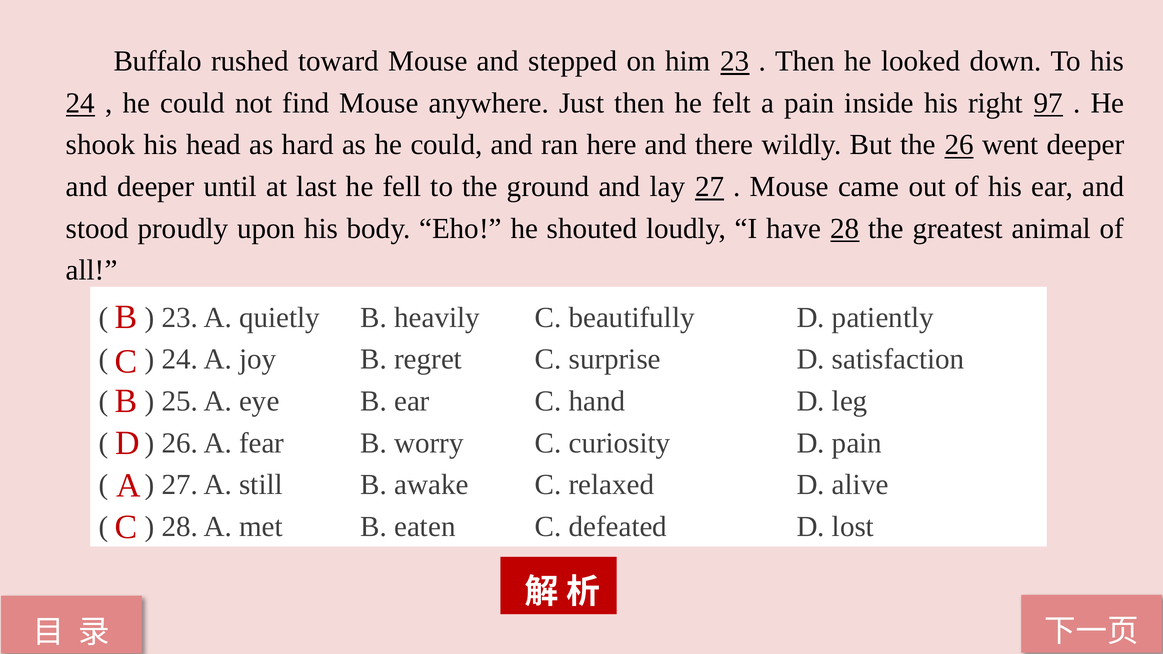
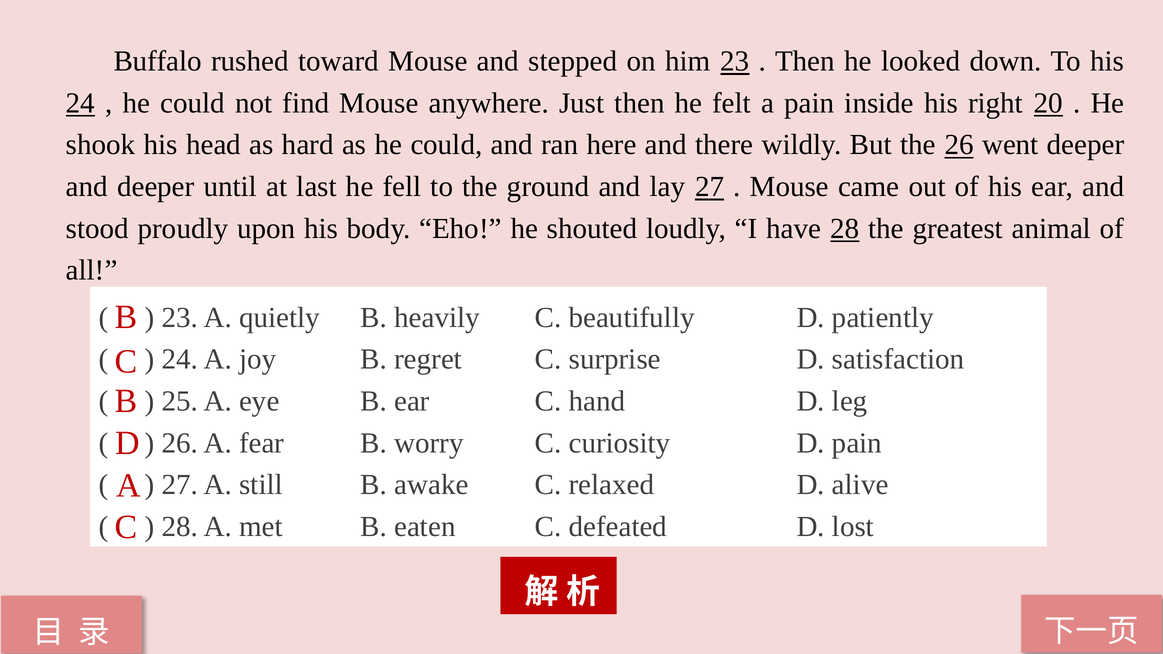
97: 97 -> 20
